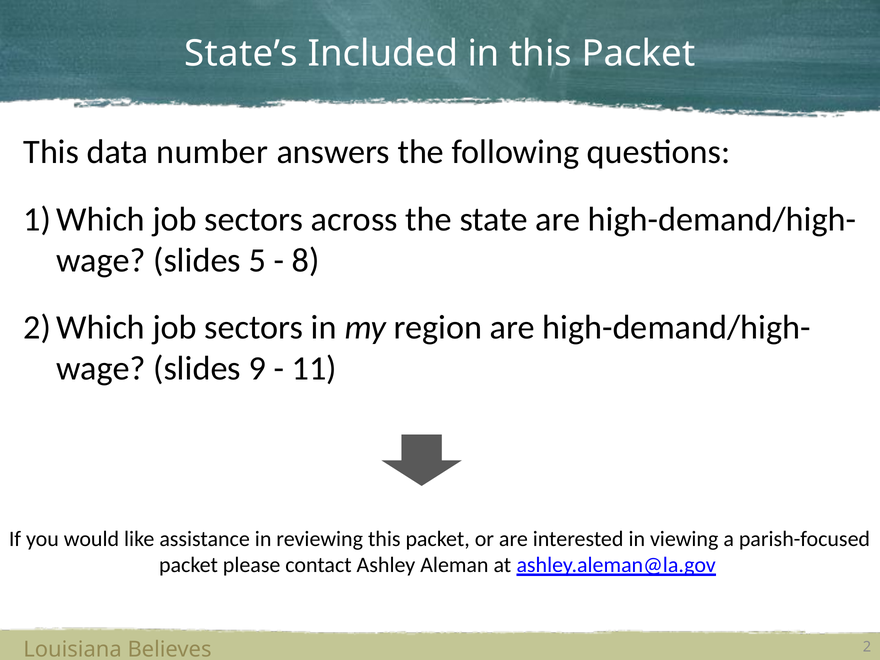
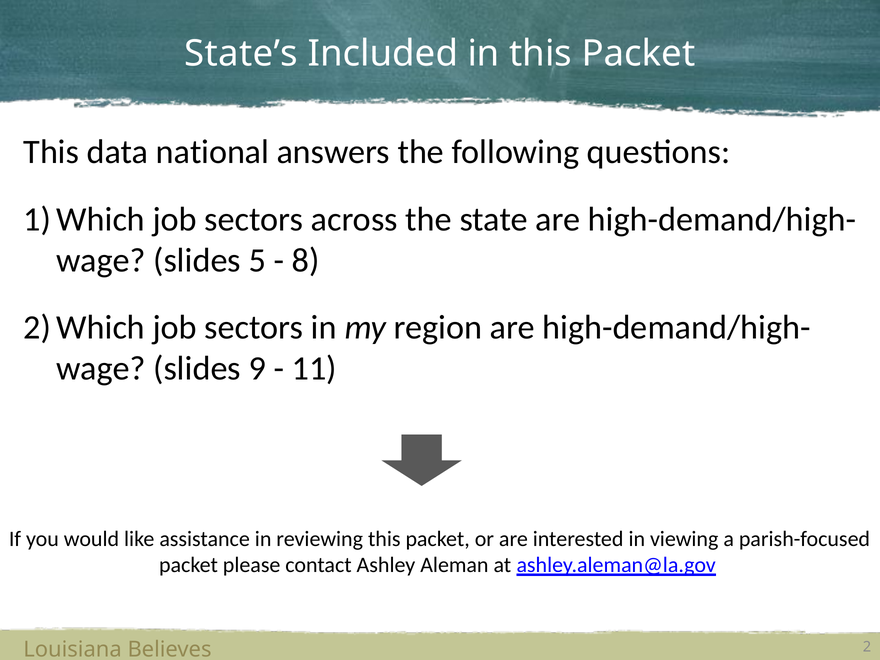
number: number -> national
